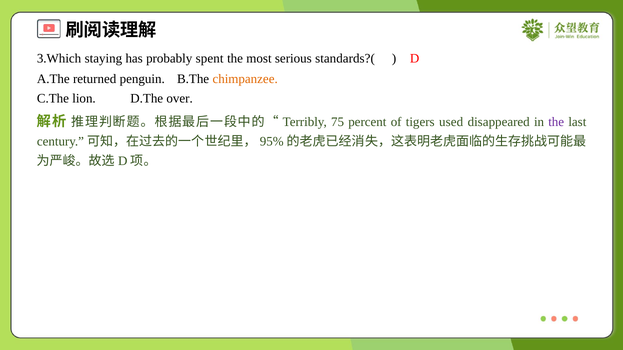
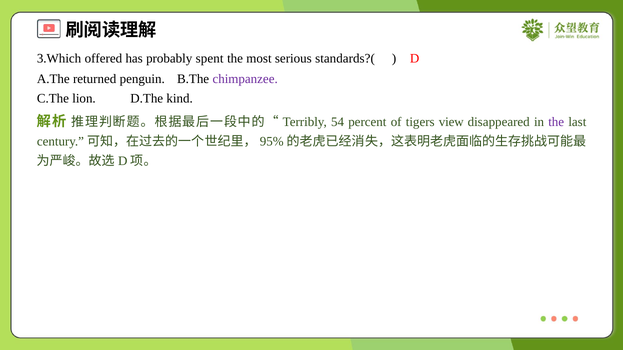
staying: staying -> offered
chimpanzee colour: orange -> purple
over: over -> kind
75: 75 -> 54
used: used -> view
